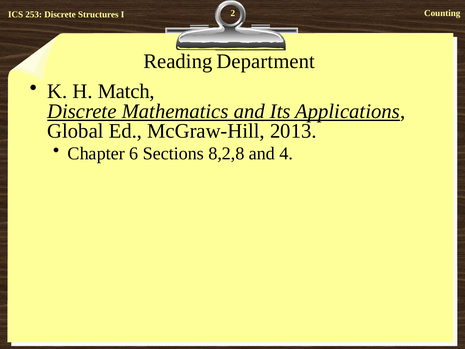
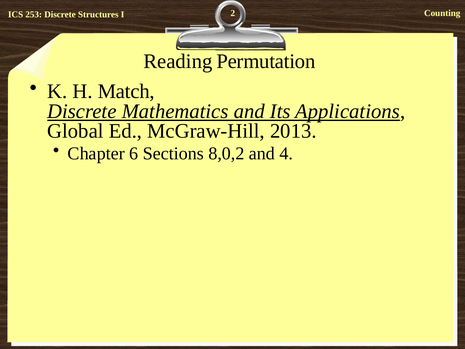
Department: Department -> Permutation
8,2,8: 8,2,8 -> 8,0,2
